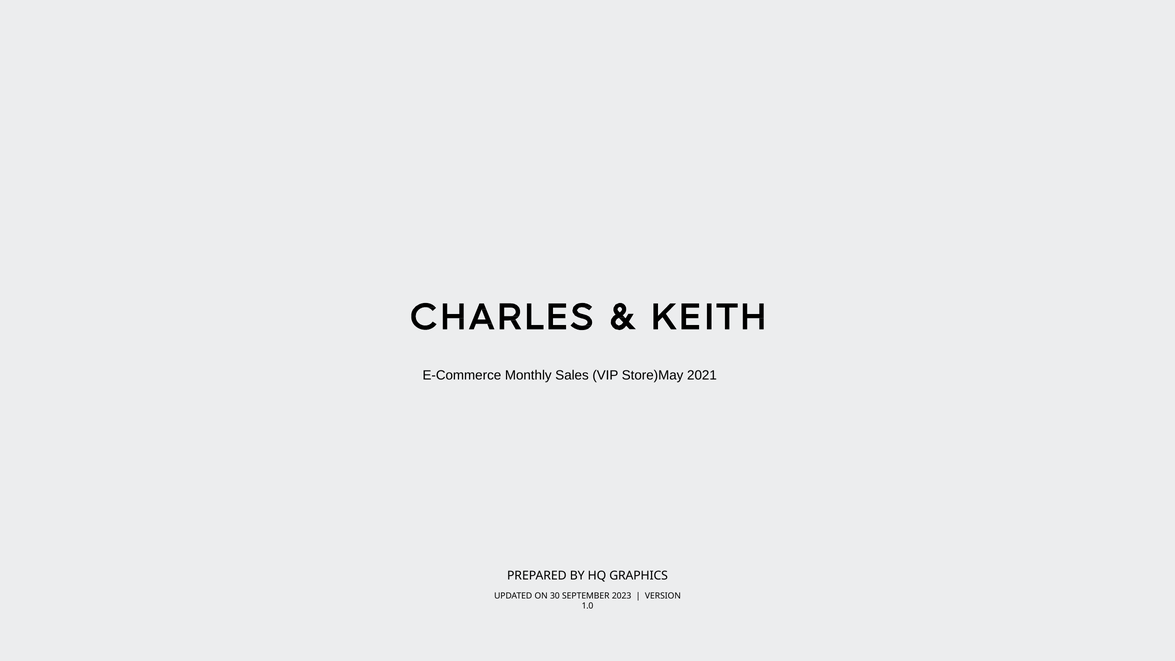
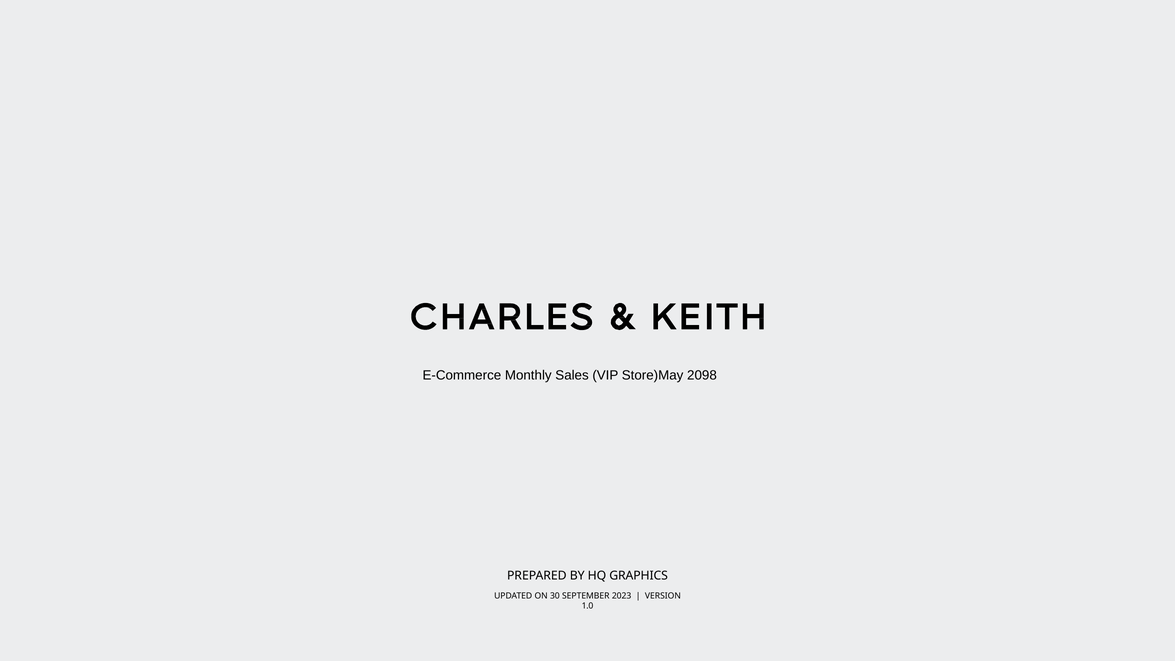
2021: 2021 -> 2098
